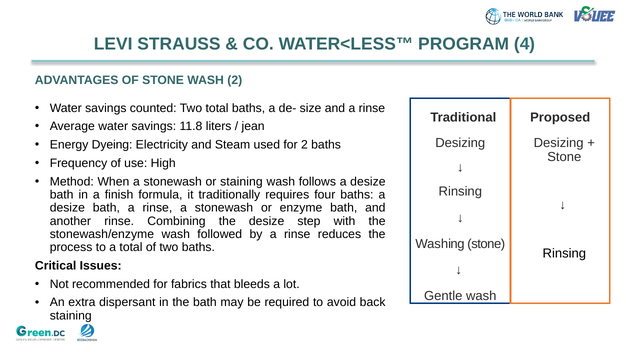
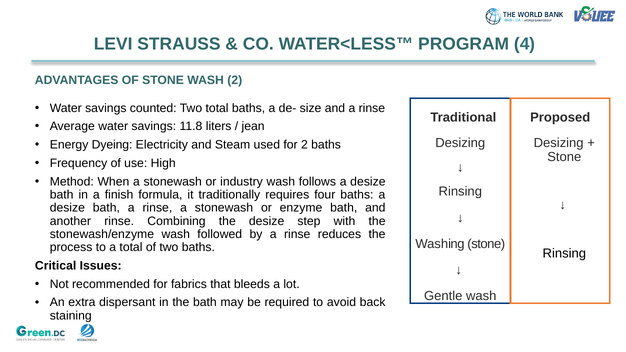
or staining: staining -> industry
